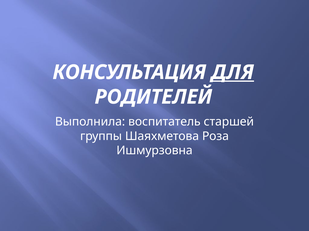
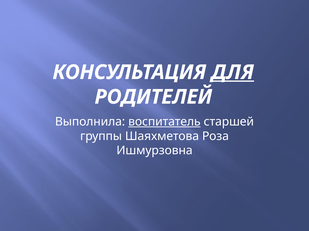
воспитатель underline: none -> present
